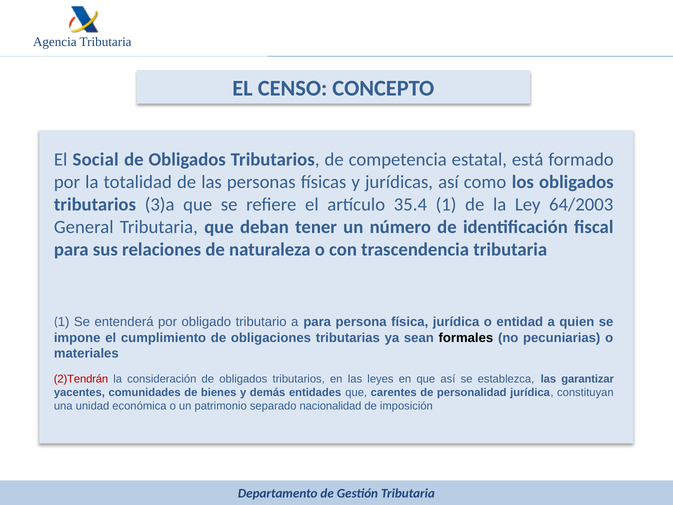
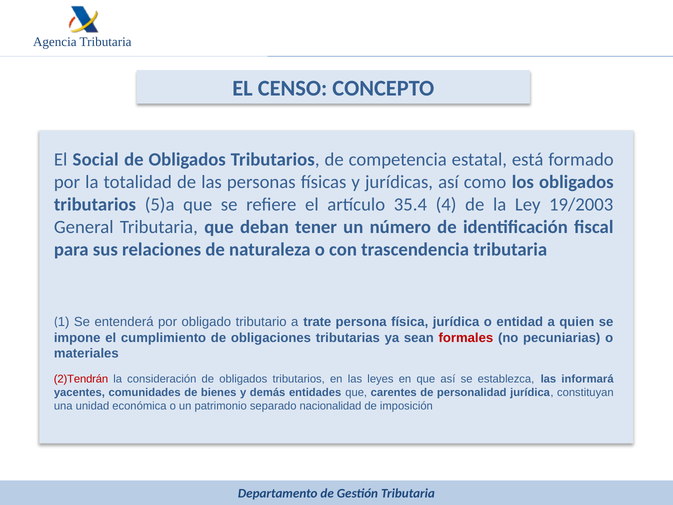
3)a: 3)a -> 5)a
35.4 1: 1 -> 4
64/2003: 64/2003 -> 19/2003
a para: para -> trate
formales colour: black -> red
garantizar: garantizar -> informará
